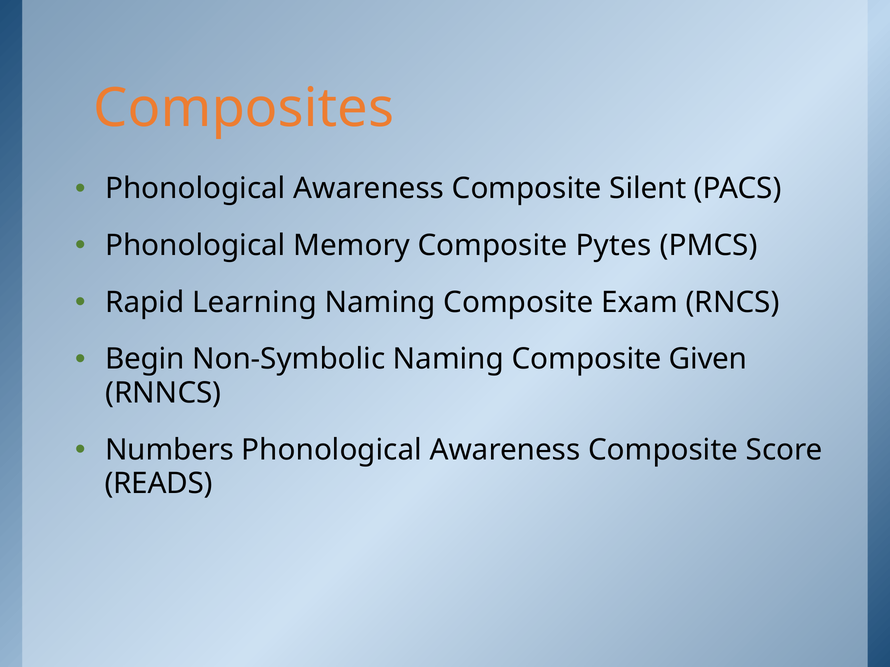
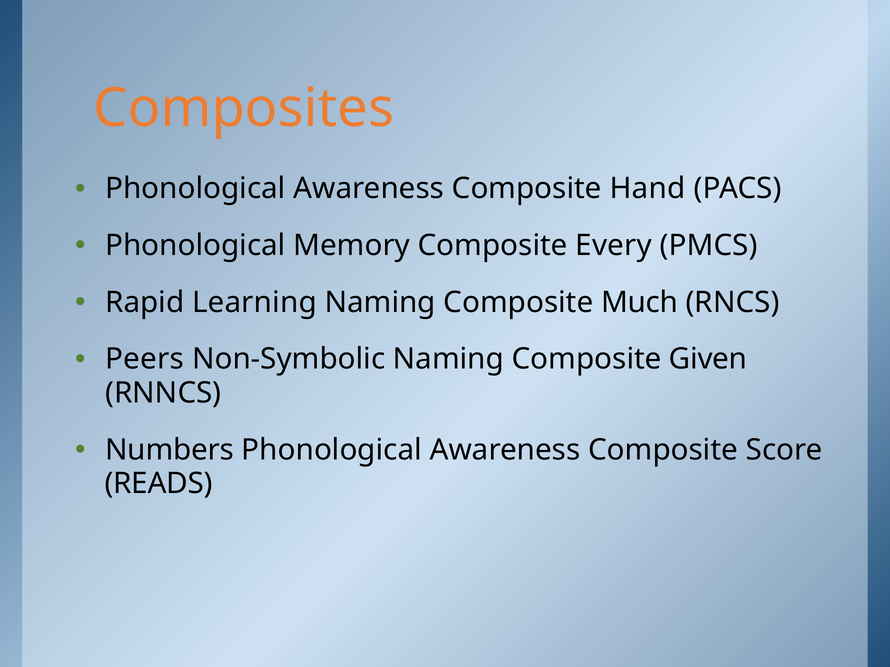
Silent: Silent -> Hand
Pytes: Pytes -> Every
Exam: Exam -> Much
Begin: Begin -> Peers
